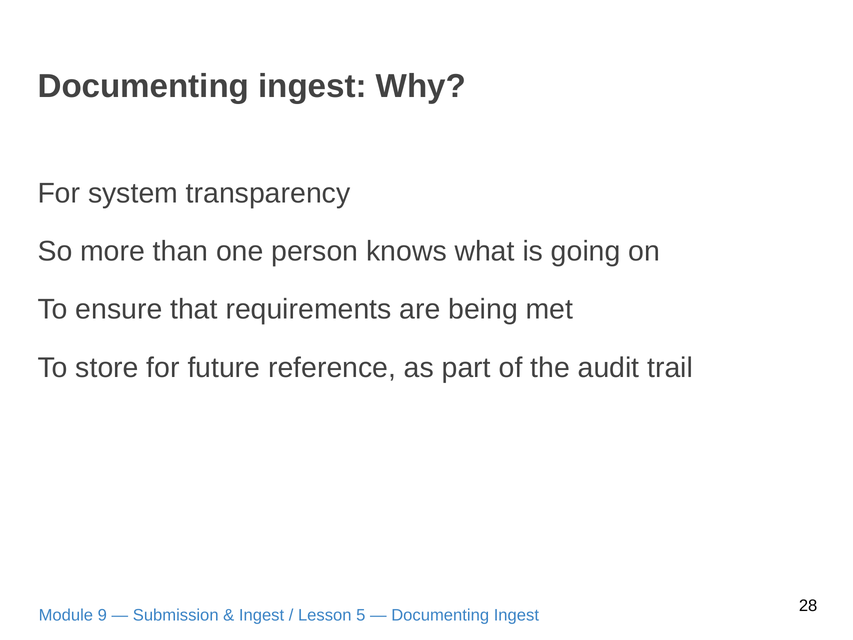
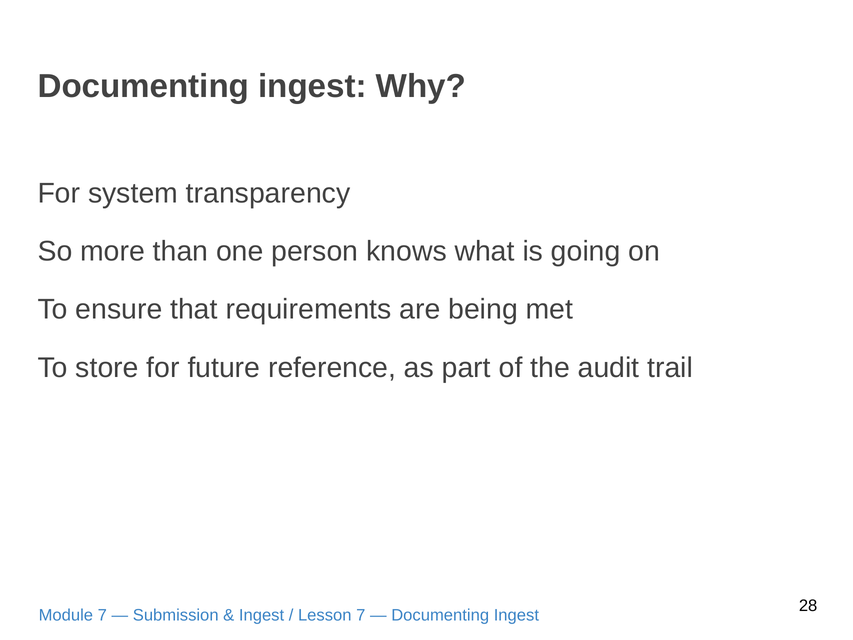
Module 9: 9 -> 7
Lesson 5: 5 -> 7
